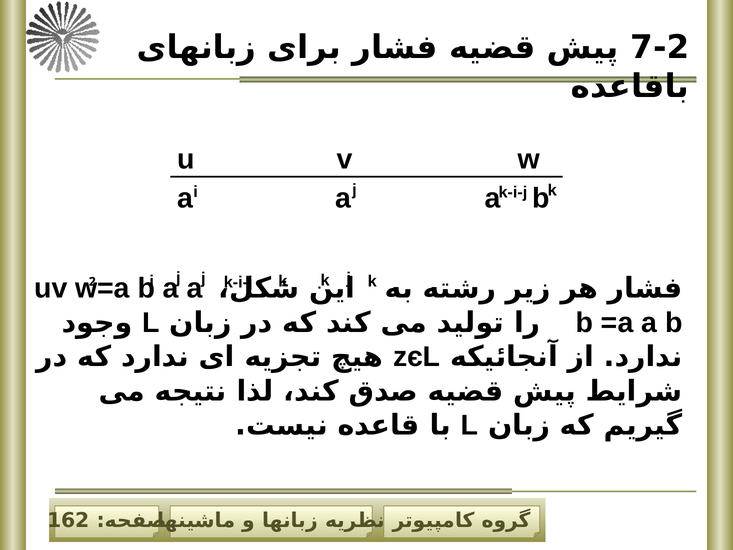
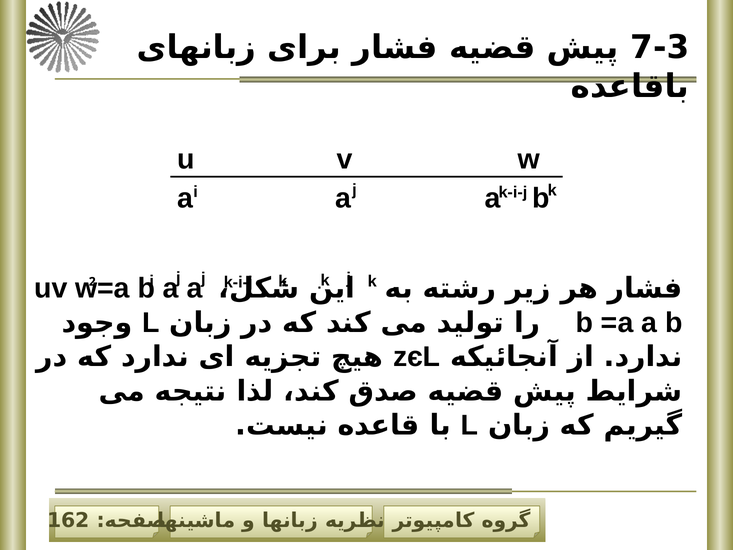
7-2: 7-2 -> 7-3
